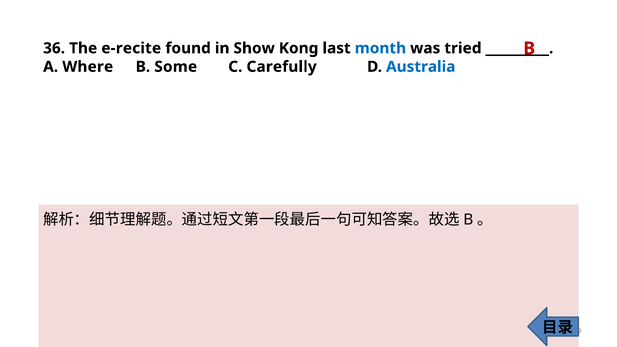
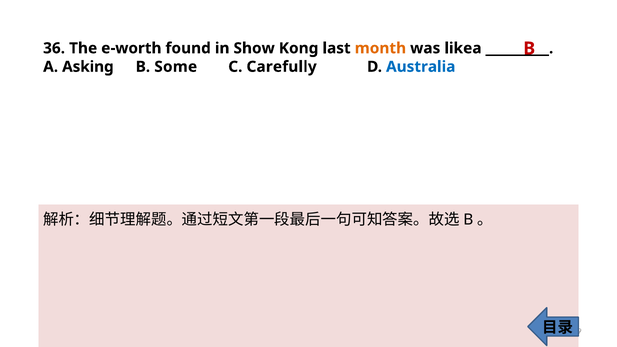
e-recite: e-recite -> e-worth
month colour: blue -> orange
tried: tried -> likea
Where: Where -> Asking
